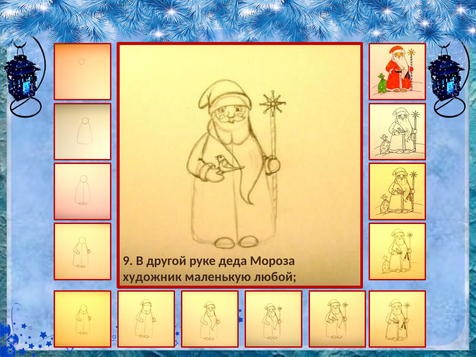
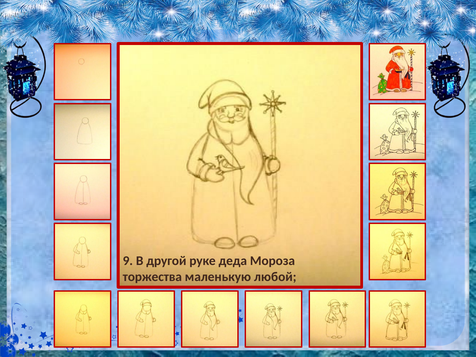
художник: художник -> торжества
